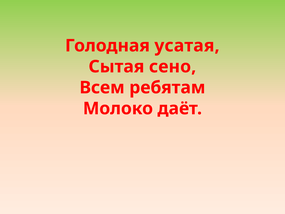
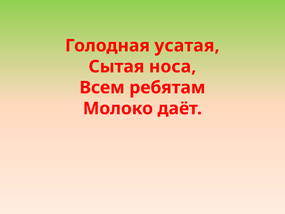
сено: сено -> носа
